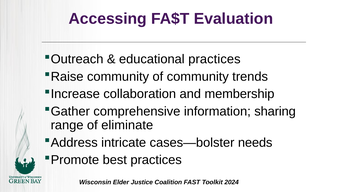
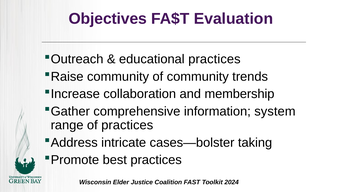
Accessing: Accessing -> Objectives
sharing: sharing -> system
of eliminate: eliminate -> practices
needs: needs -> taking
